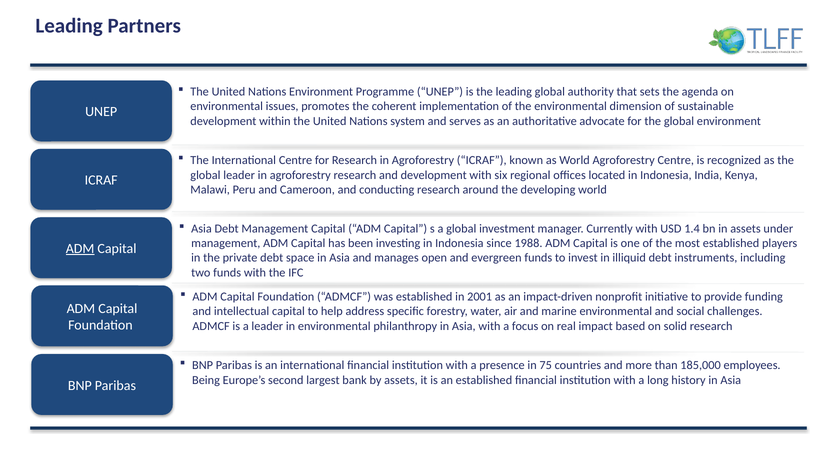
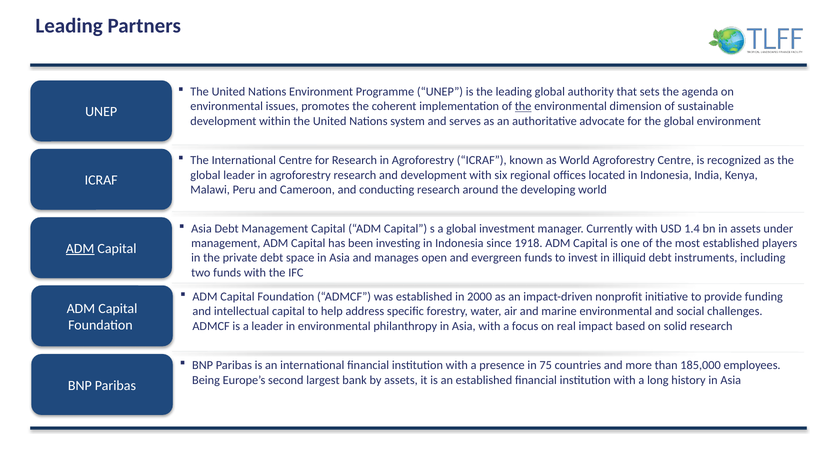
the at (523, 107) underline: none -> present
1988: 1988 -> 1918
2001: 2001 -> 2000
